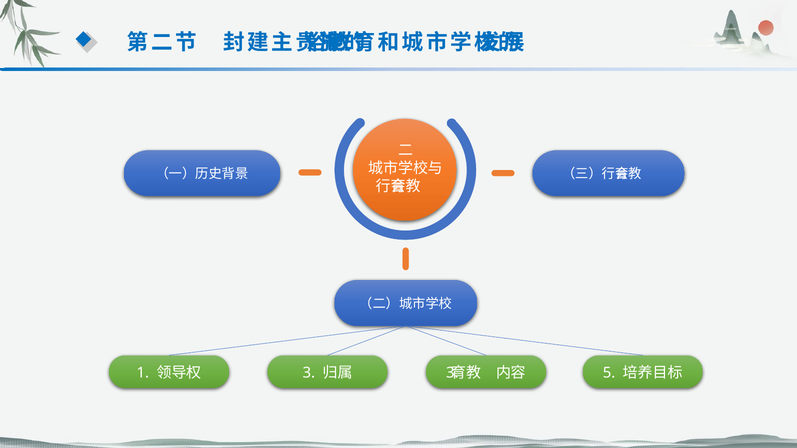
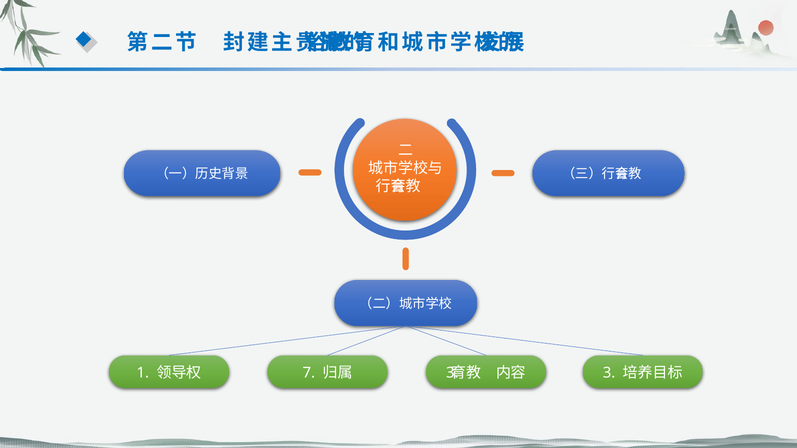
5 at (609, 373): 5 -> 3
3 at (309, 373): 3 -> 7
